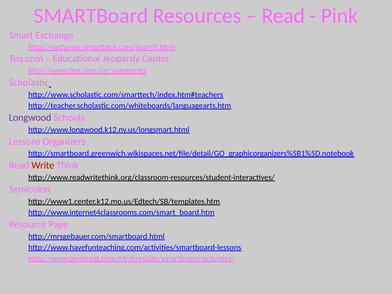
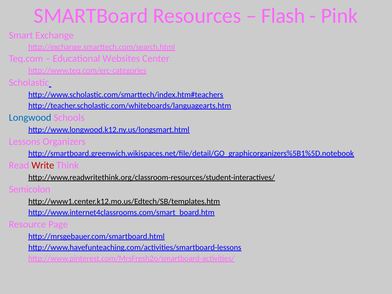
Read at (283, 16): Read -> Flash
Jeopardy: Jeopardy -> Websites
Longwood colour: purple -> blue
